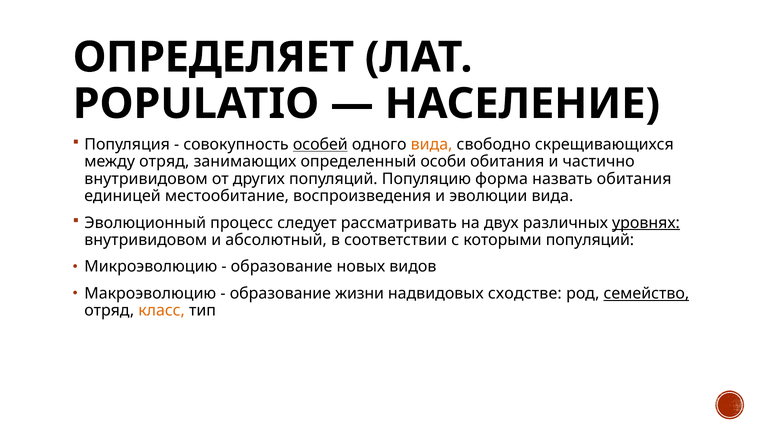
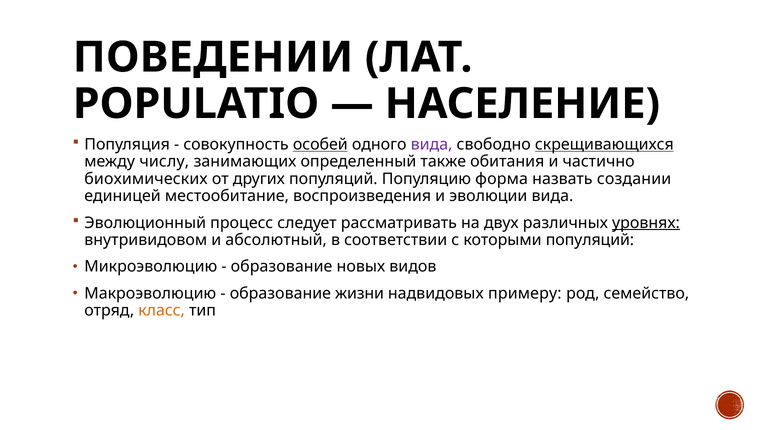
ОПРЕДЕЛЯЕТ: ОПРЕДЕЛЯЕТ -> ПОВЕДЕНИИ
вида at (432, 144) colour: orange -> purple
скрещивающихся underline: none -> present
между отряд: отряд -> числу
особи: особи -> также
внутривидовом at (146, 179): внутривидовом -> биохимических
назвать обитания: обитания -> создании
сходстве: сходстве -> примеру
семейство underline: present -> none
